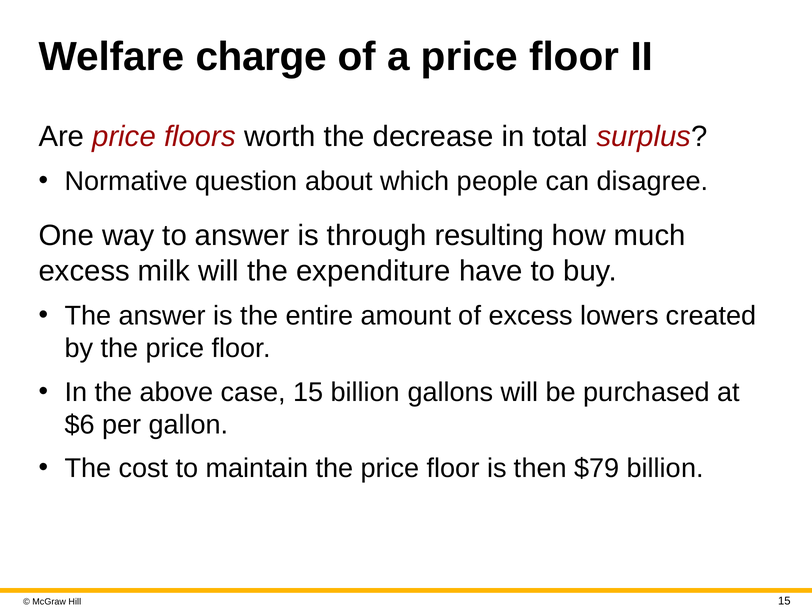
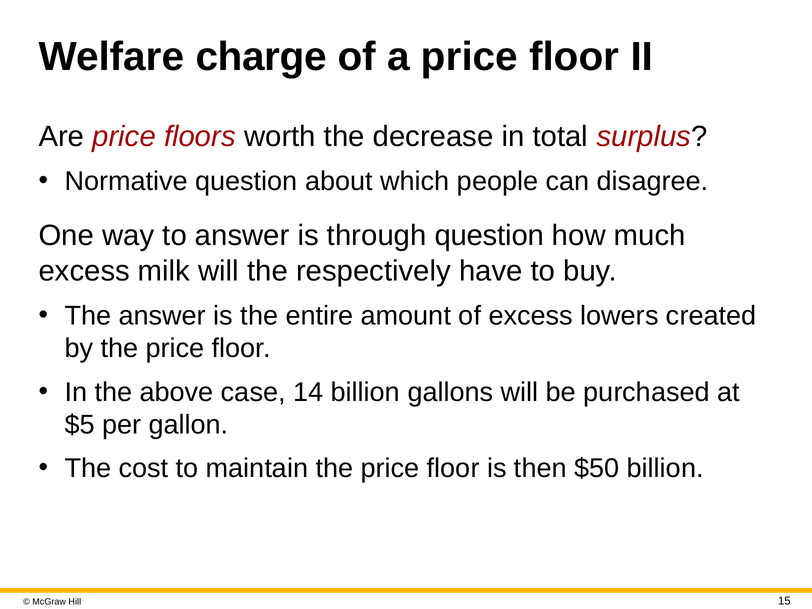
through resulting: resulting -> question
expenditure: expenditure -> respectively
case 15: 15 -> 14
$6: $6 -> $5
$79: $79 -> $50
